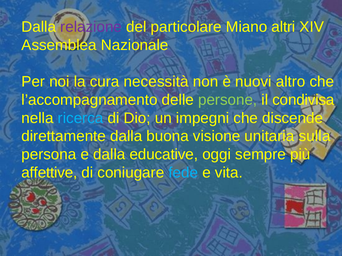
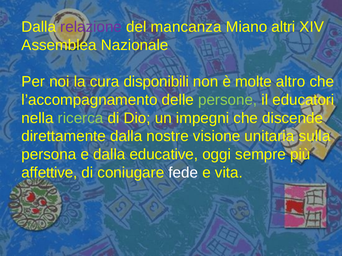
particolare: particolare -> mancanza
necessità: necessità -> disponibili
nuovi: nuovi -> molte
condivisa: condivisa -> educatori
ricerca colour: light blue -> light green
buona: buona -> nostre
fede colour: light blue -> white
